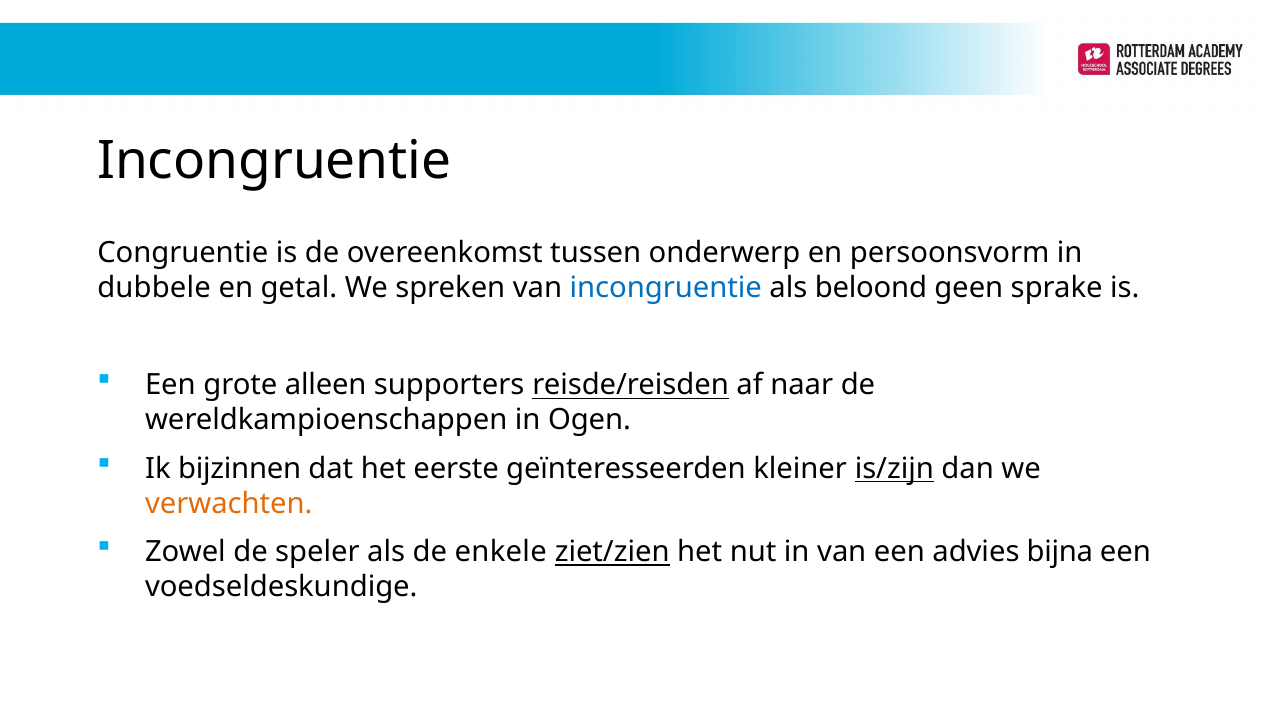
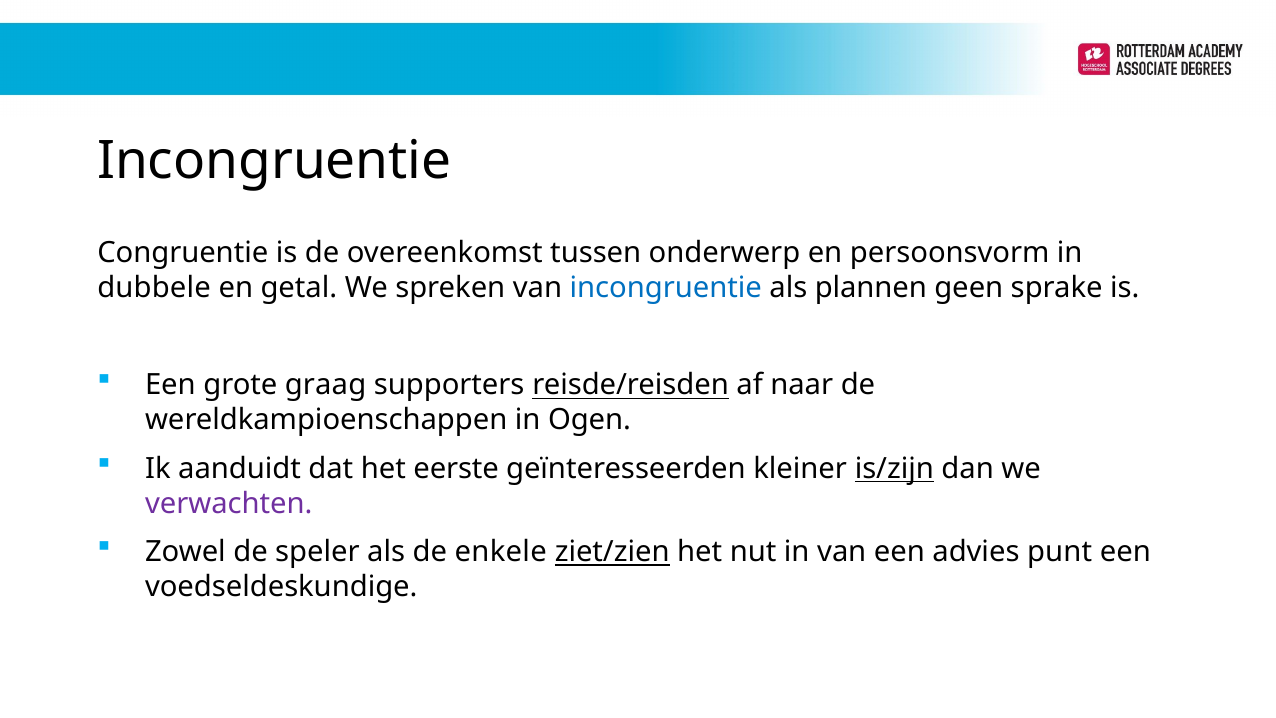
beloond: beloond -> plannen
alleen: alleen -> graag
bijzinnen: bijzinnen -> aanduidt
verwachten colour: orange -> purple
bijna: bijna -> punt
